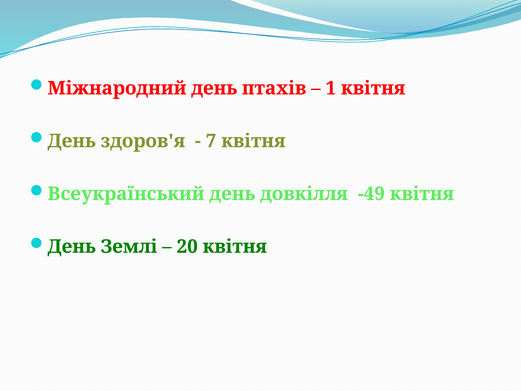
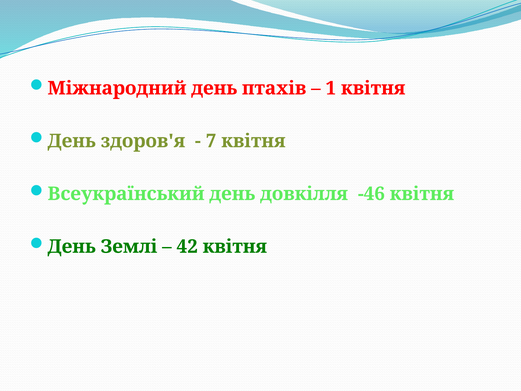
-49: -49 -> -46
20: 20 -> 42
